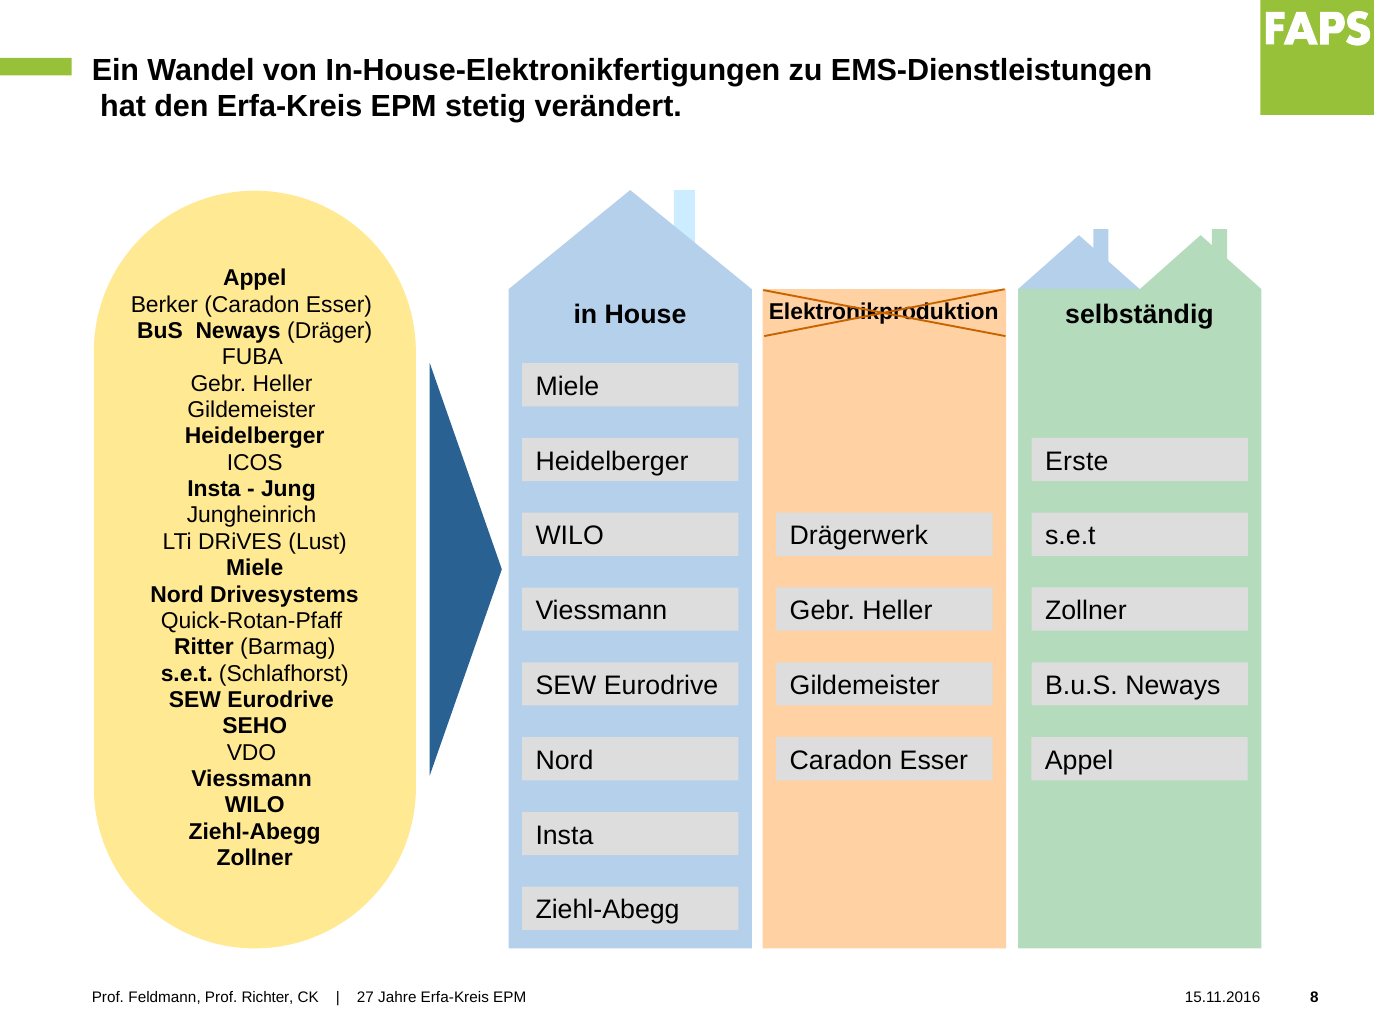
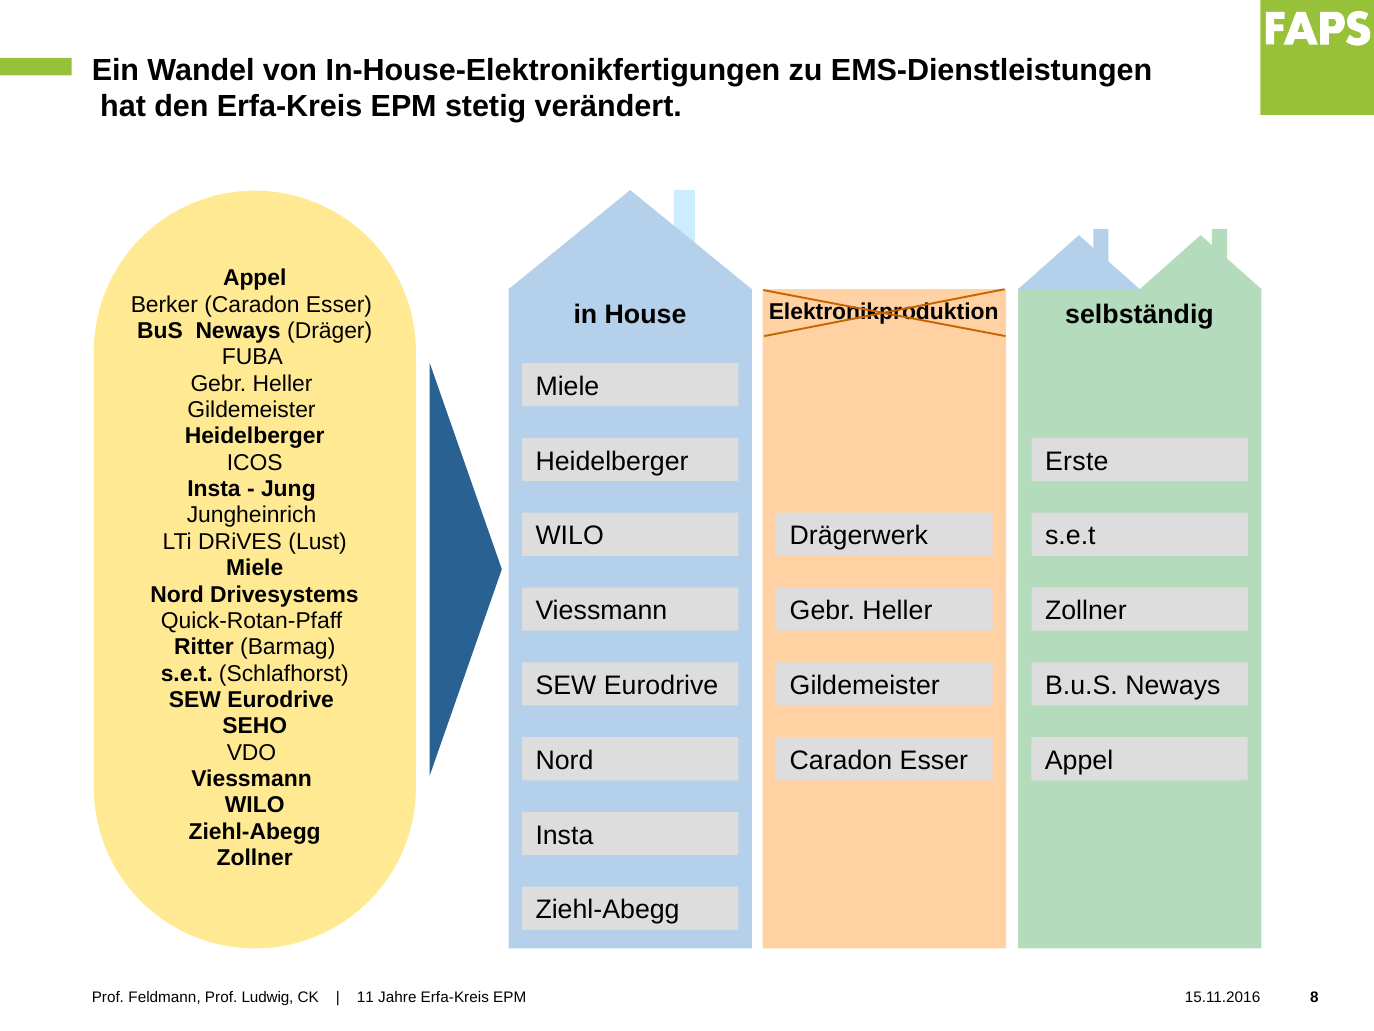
Richter: Richter -> Ludwig
27: 27 -> 11
